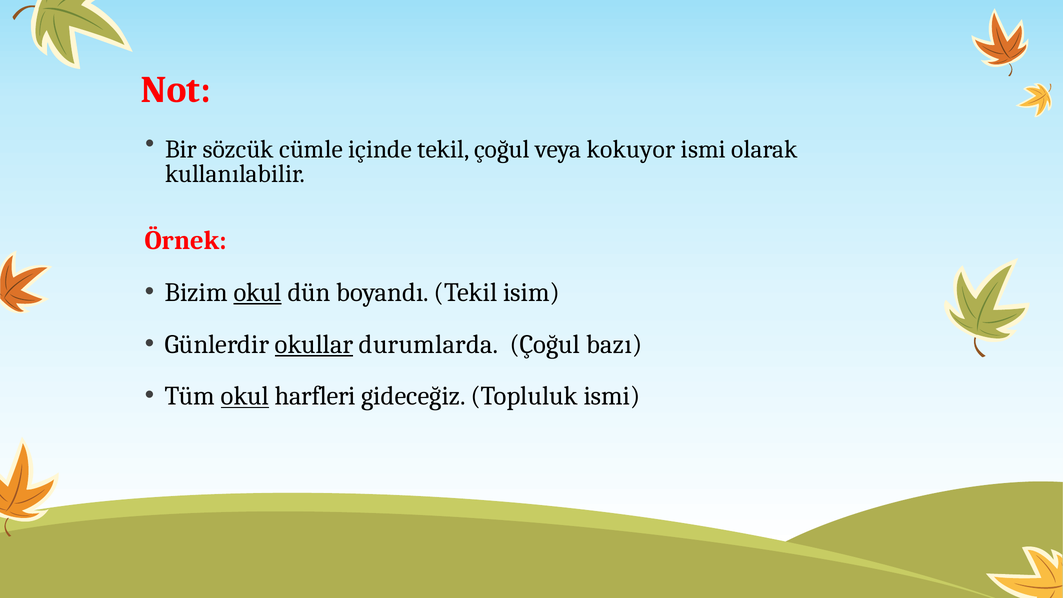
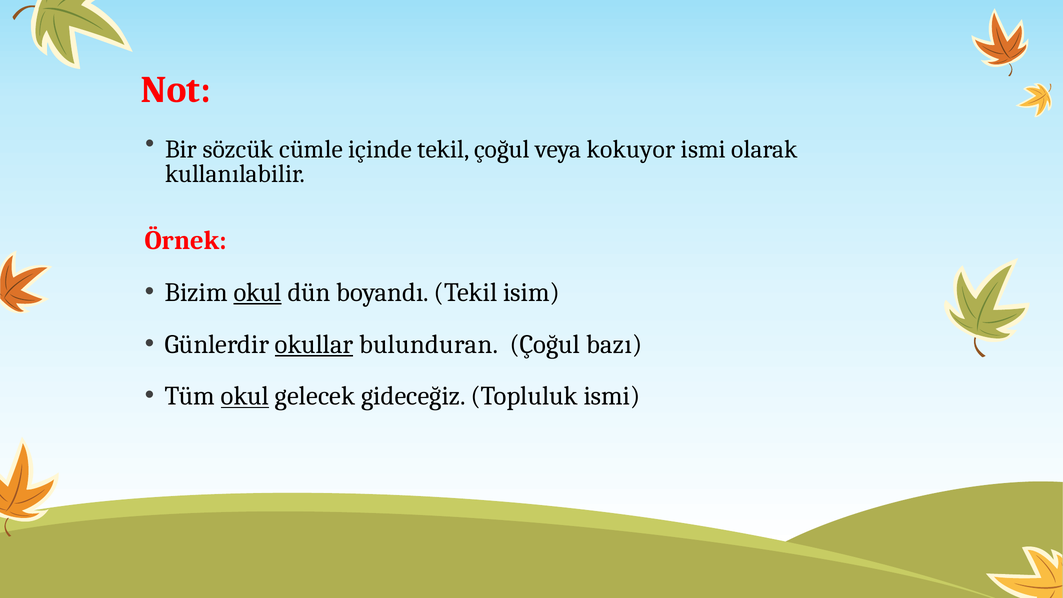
durumlarda: durumlarda -> bulunduran
harfleri: harfleri -> gelecek
